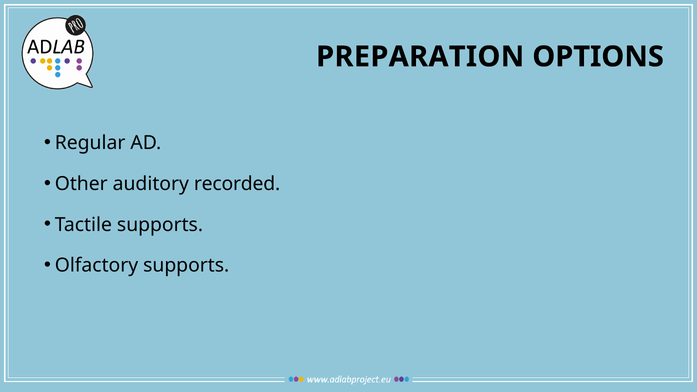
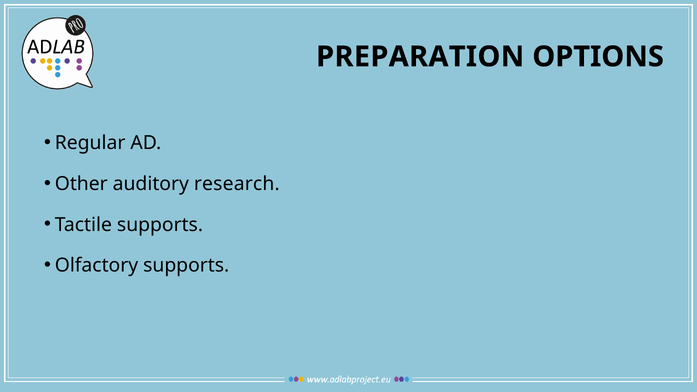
recorded: recorded -> research
